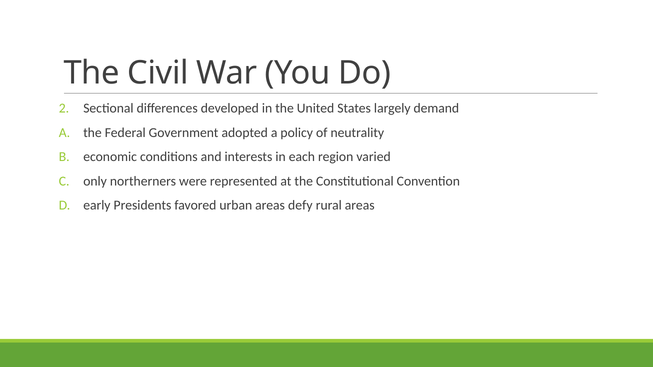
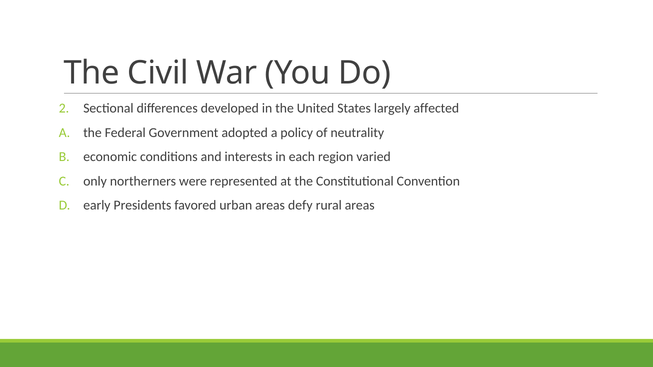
demand: demand -> affected
